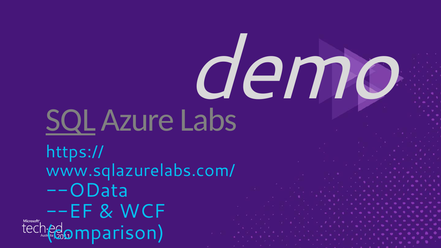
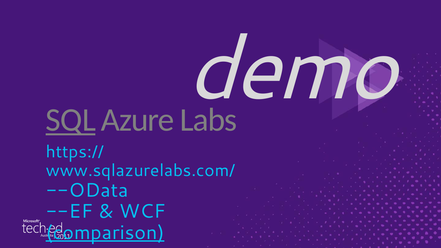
comparison underline: none -> present
